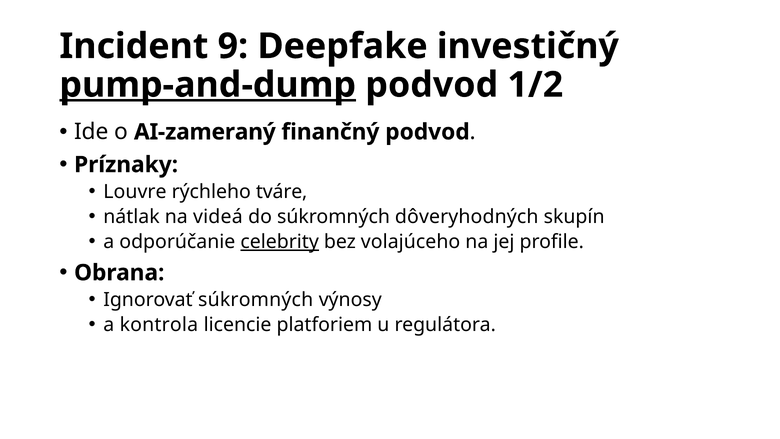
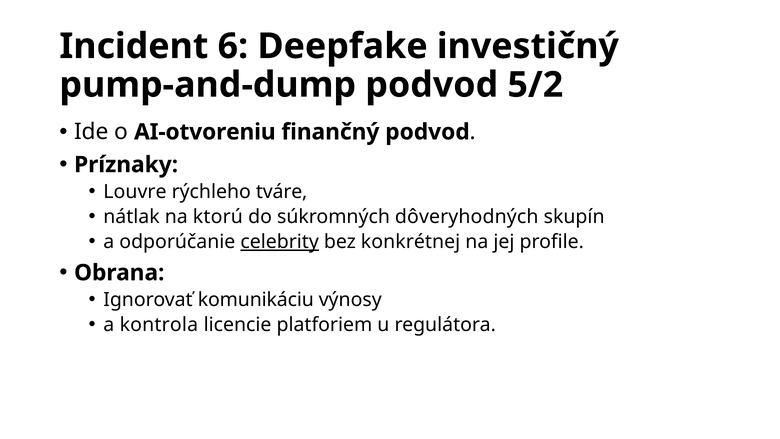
9: 9 -> 6
pump-and-dump underline: present -> none
1/2: 1/2 -> 5/2
AI-zameraný: AI-zameraný -> AI-otvoreniu
videá: videá -> ktorú
volajúceho: volajúceho -> konkrétnej
Ignorovať súkromných: súkromných -> komunikáciu
